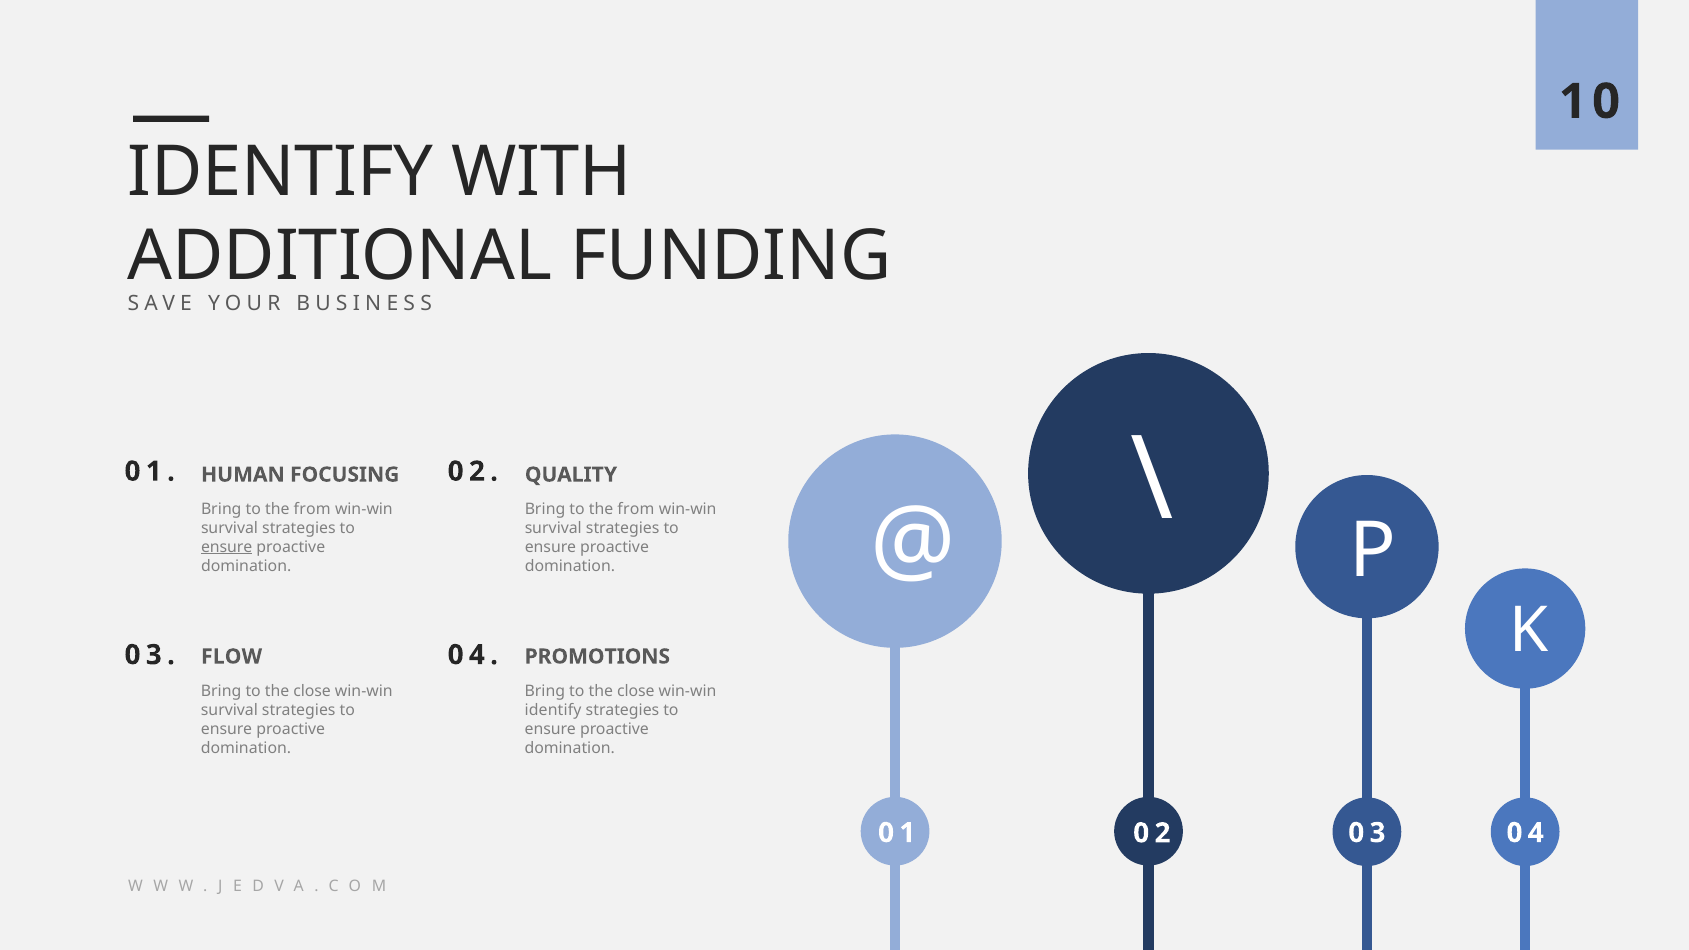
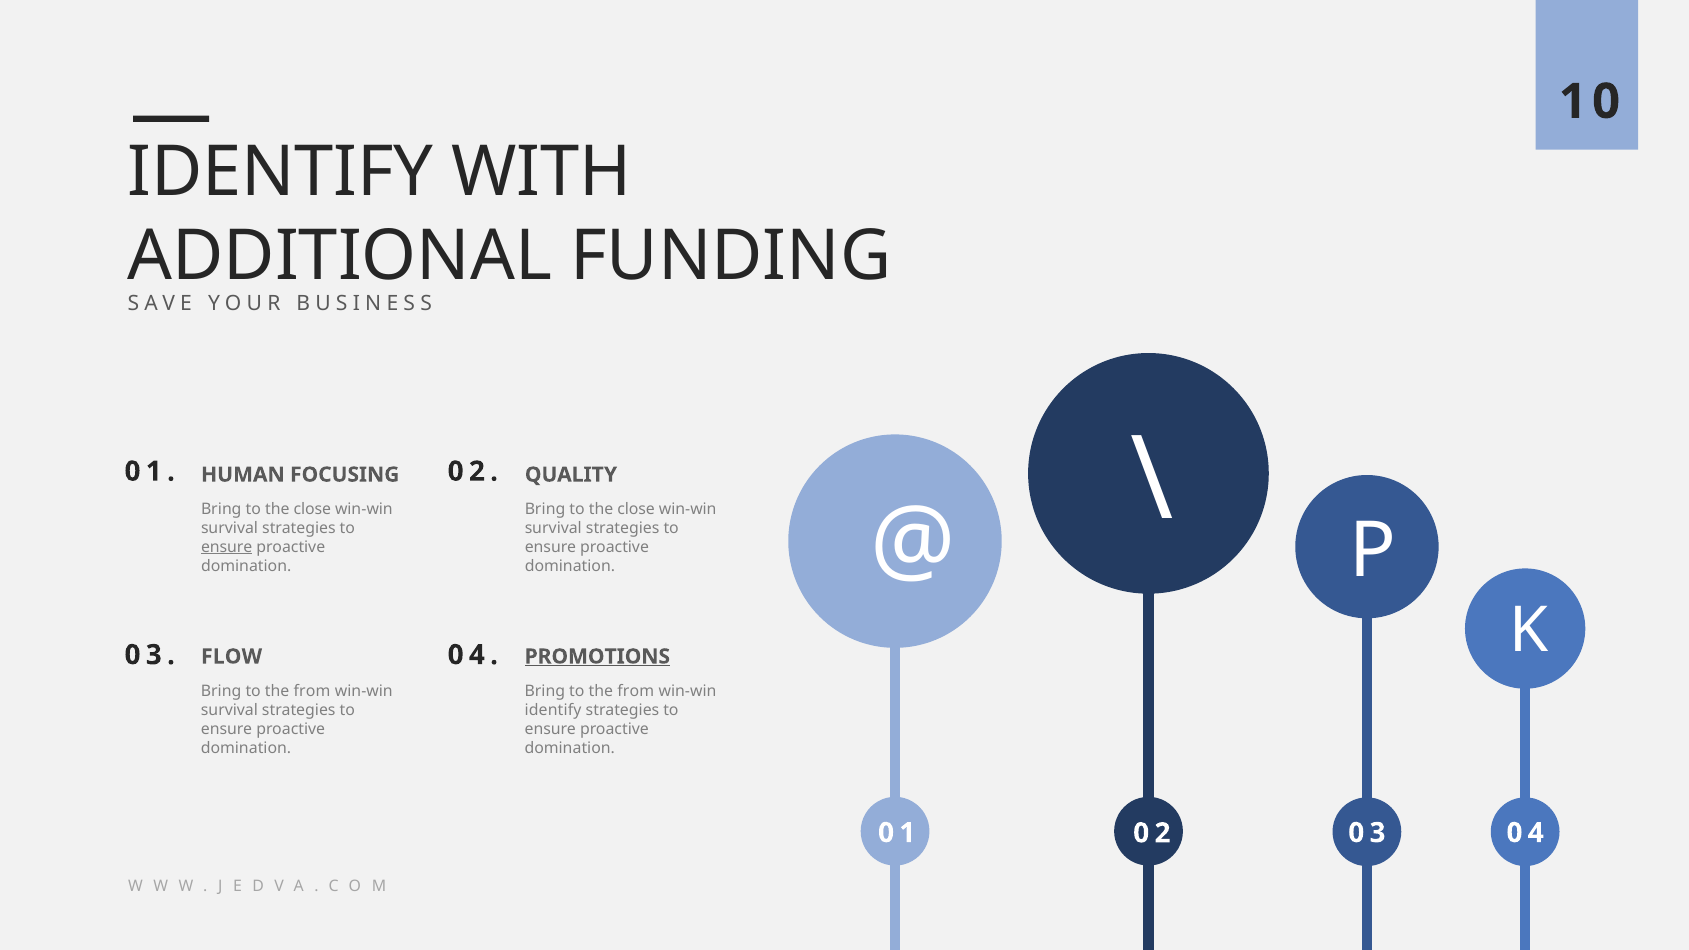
from at (312, 509): from -> close
from at (636, 509): from -> close
PROMOTIONS underline: none -> present
close at (312, 691): close -> from
close at (636, 691): close -> from
